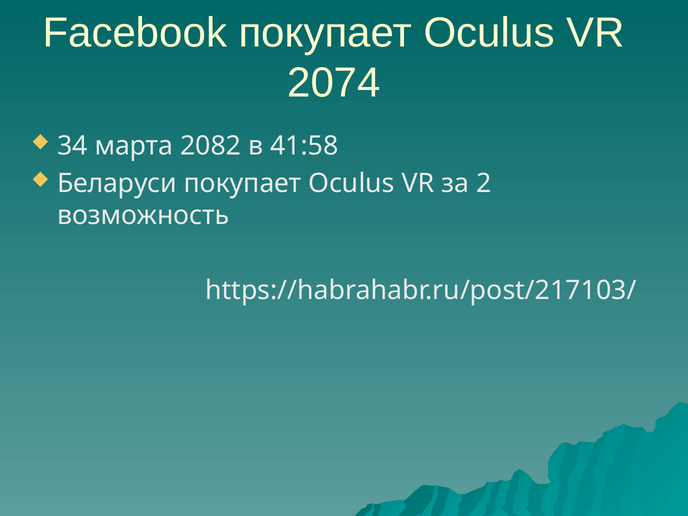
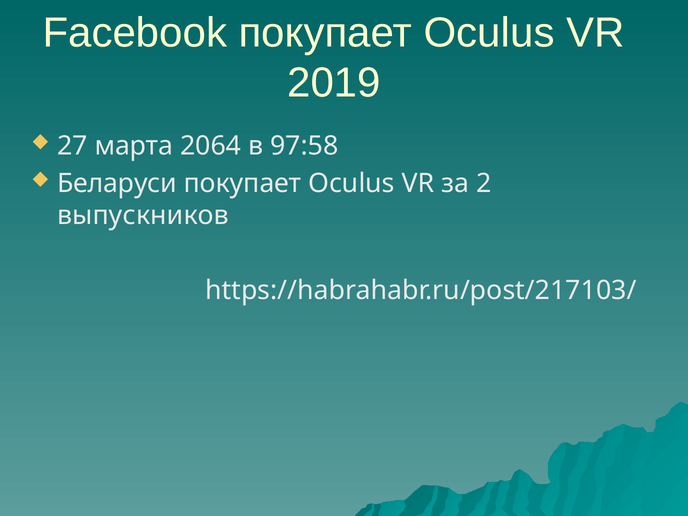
2074: 2074 -> 2019
34: 34 -> 27
2082: 2082 -> 2064
41:58: 41:58 -> 97:58
возможность: возможность -> выпускников
